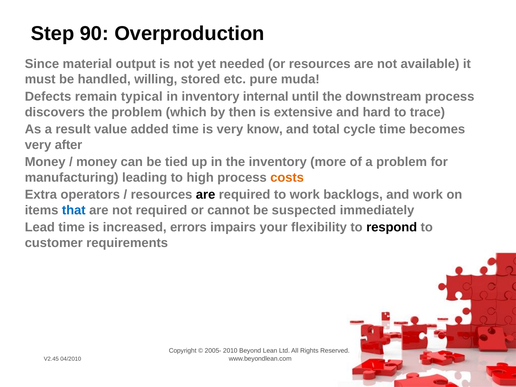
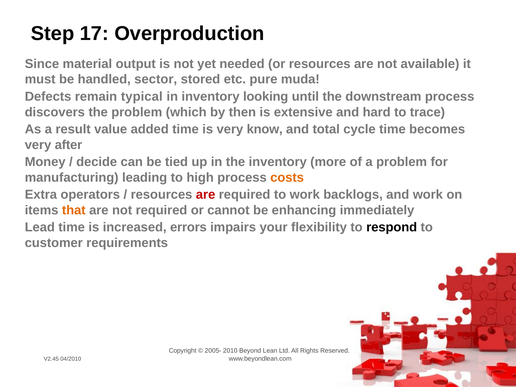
90: 90 -> 17
willing: willing -> sector
internal: internal -> looking
money at (97, 162): money -> decide
are at (206, 195) colour: black -> red
that colour: blue -> orange
suspected: suspected -> enhancing
